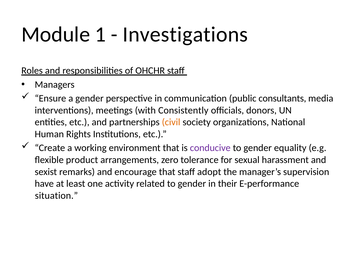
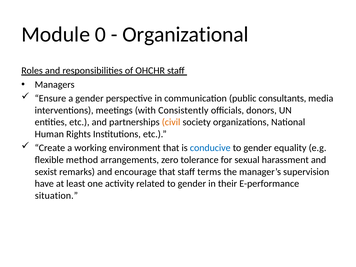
1: 1 -> 0
Investigations: Investigations -> Organizational
conducive colour: purple -> blue
product: product -> method
adopt: adopt -> terms
